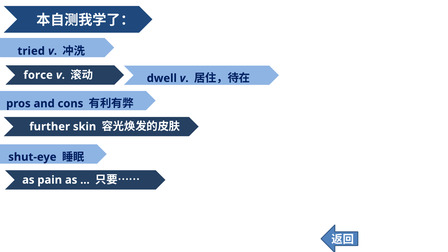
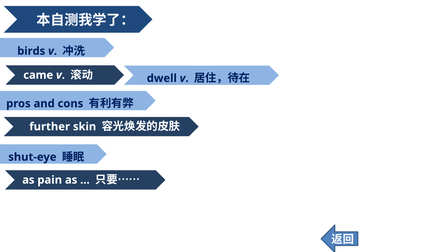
tried: tried -> birds
force: force -> came
